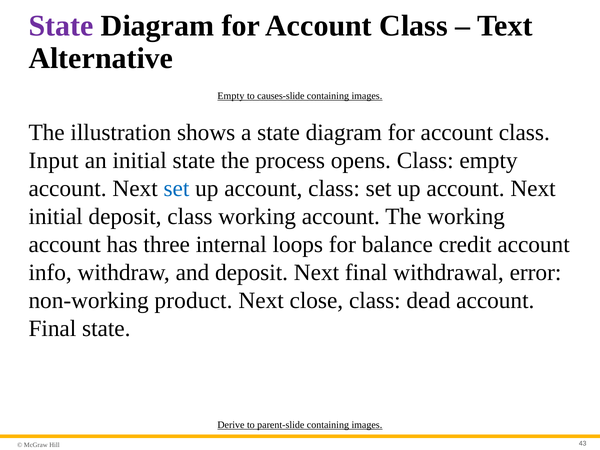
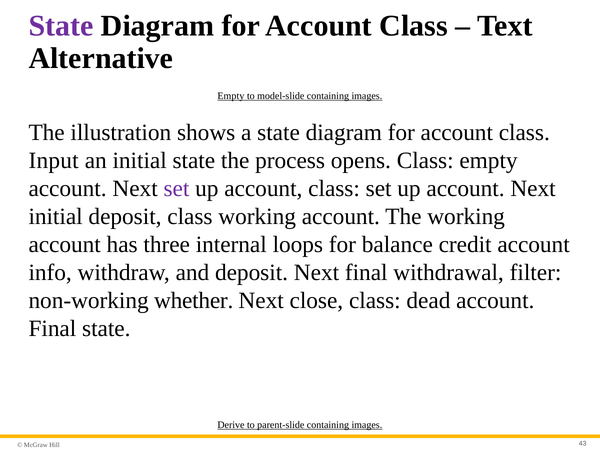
causes-slide: causes-slide -> model-slide
set at (176, 189) colour: blue -> purple
error: error -> filter
product: product -> whether
